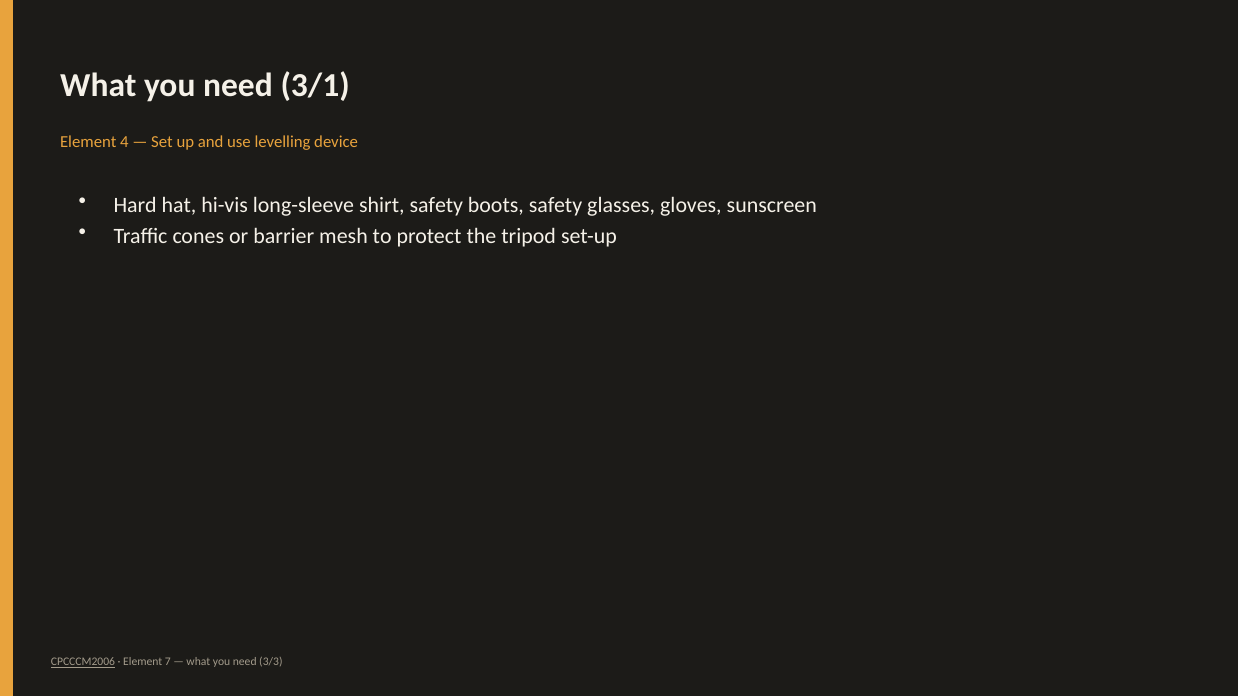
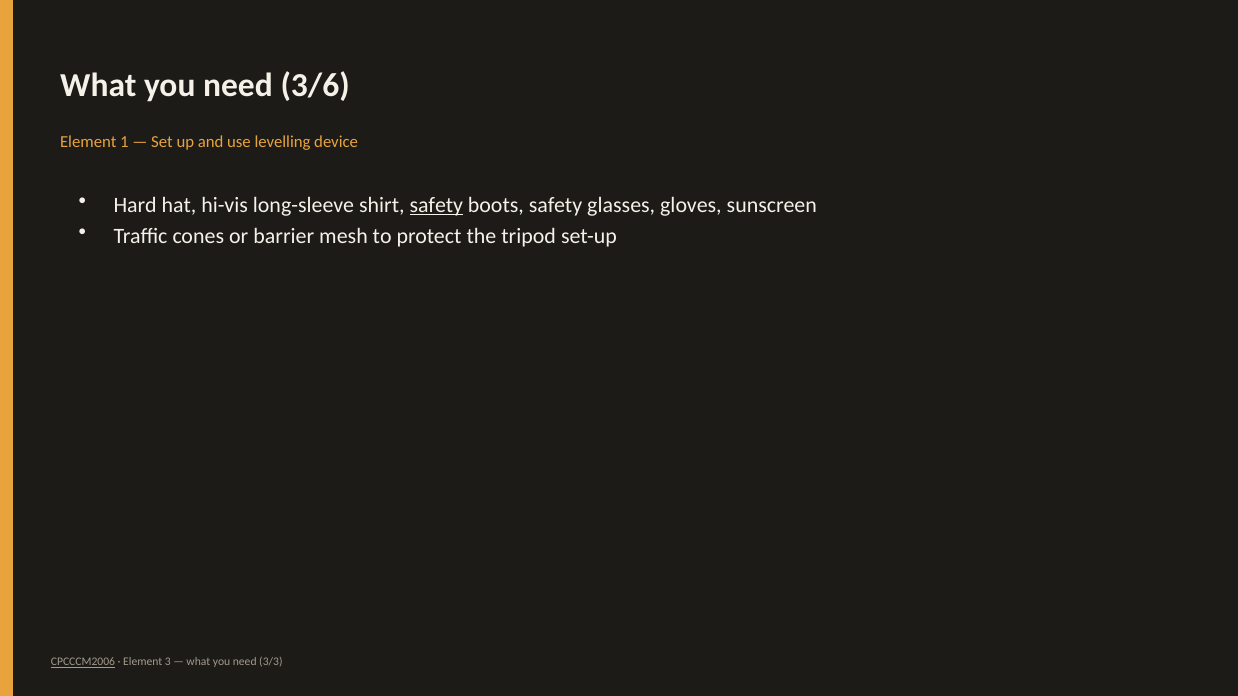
3/1: 3/1 -> 3/6
4: 4 -> 1
safety at (436, 205) underline: none -> present
7: 7 -> 3
